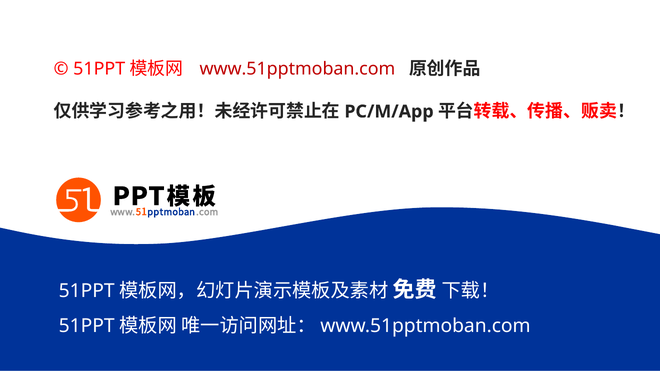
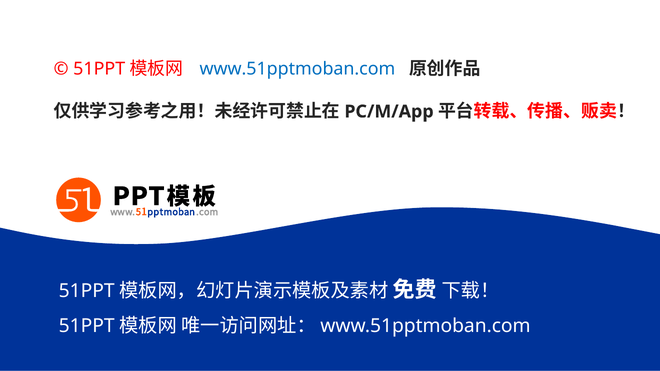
www.51pptmoban.com at (297, 69) colour: red -> blue
